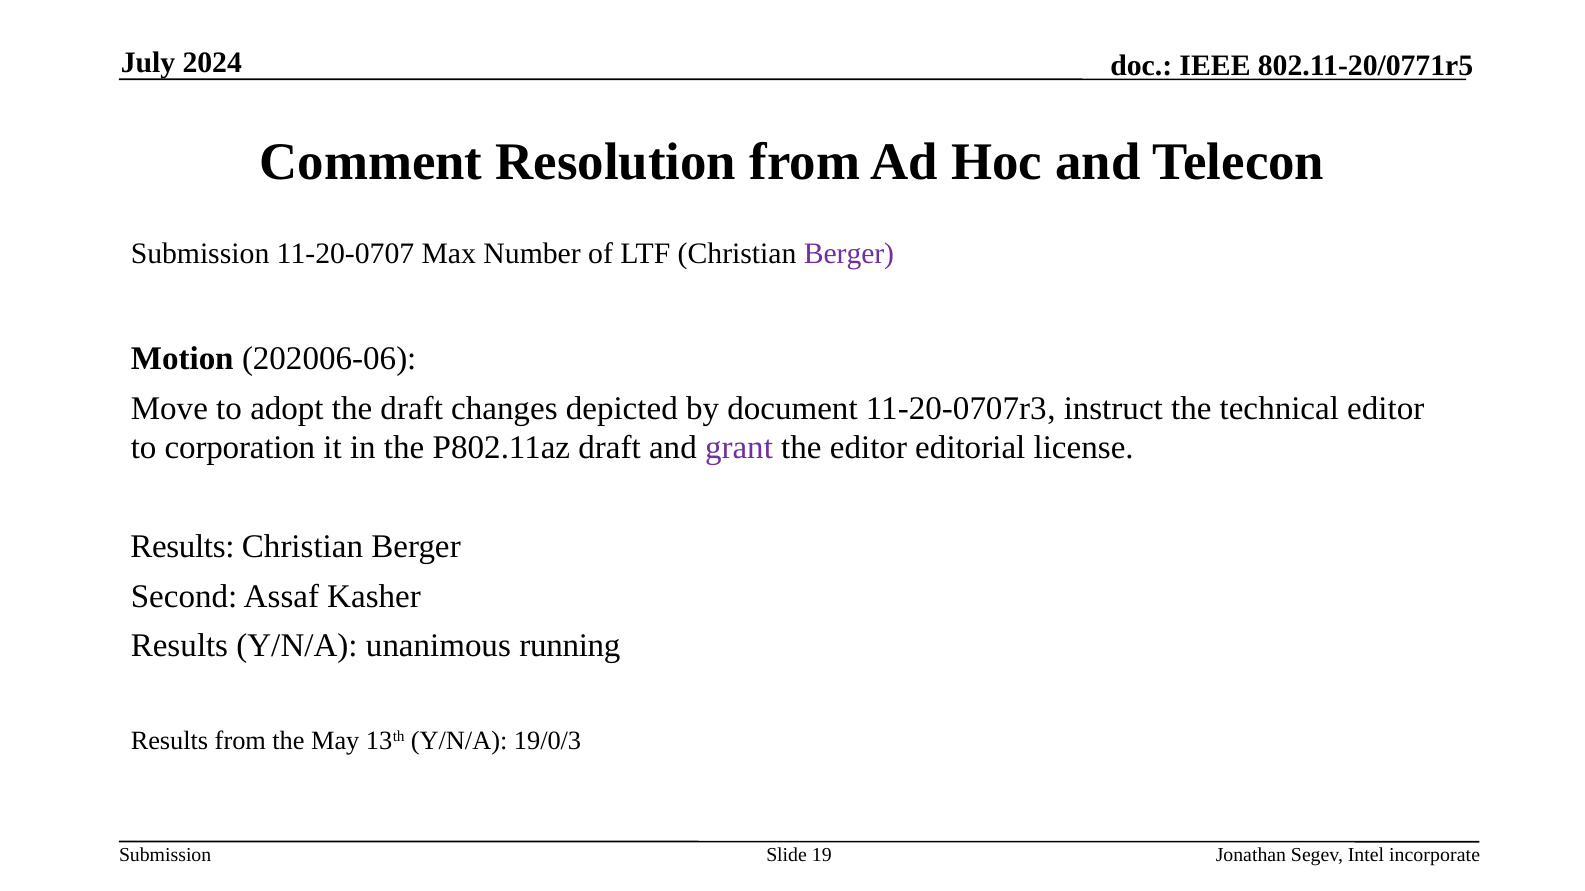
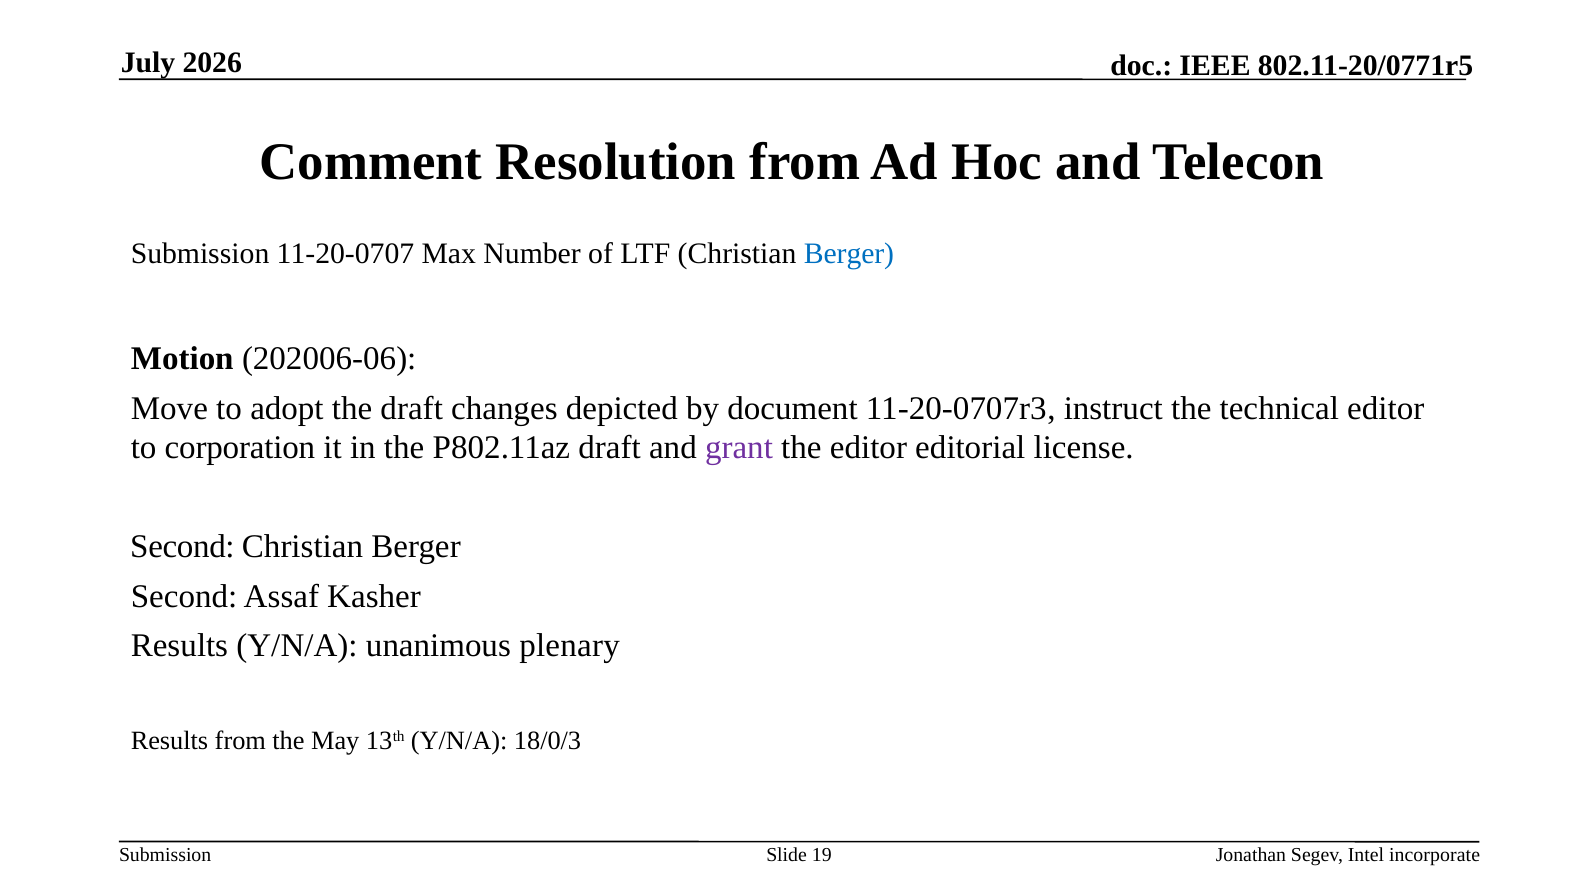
2024: 2024 -> 2026
Berger at (849, 254) colour: purple -> blue
Results at (182, 547): Results -> Second
running: running -> plenary
19/0/3: 19/0/3 -> 18/0/3
